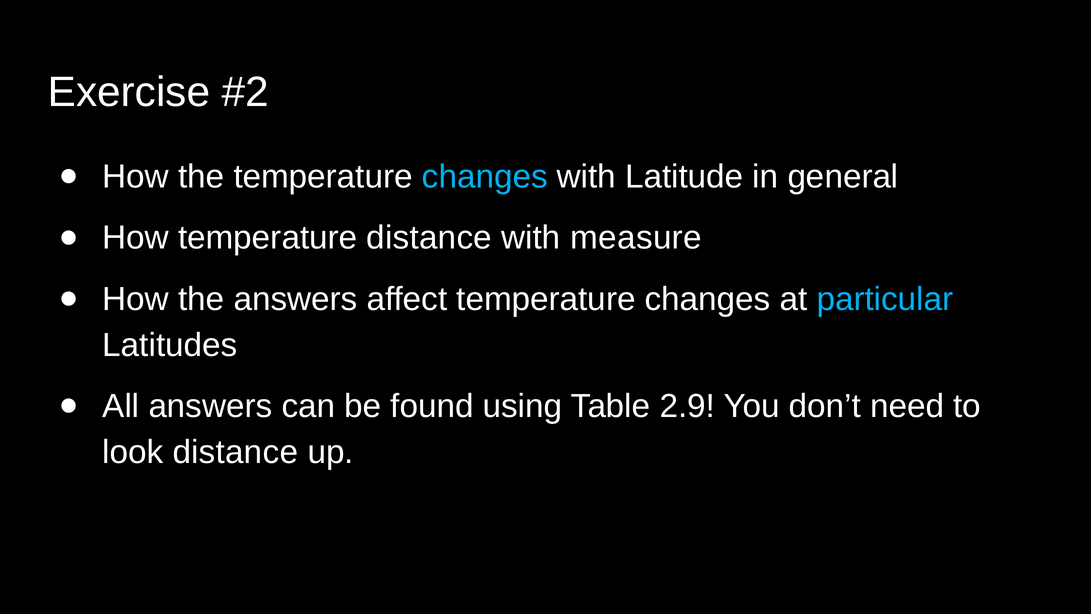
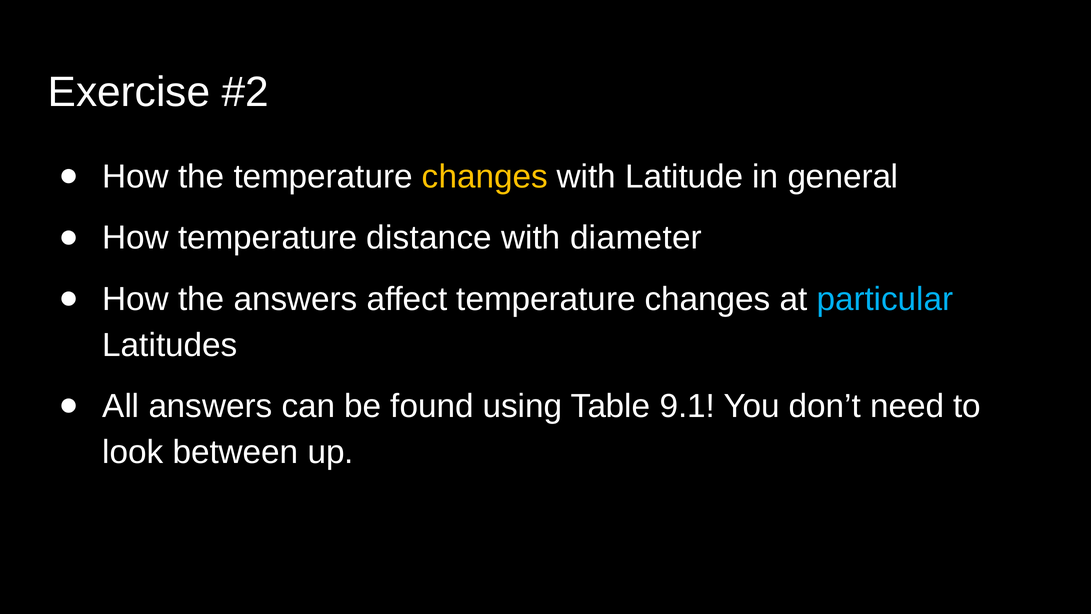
changes at (485, 177) colour: light blue -> yellow
measure: measure -> diameter
2.9: 2.9 -> 9.1
look distance: distance -> between
